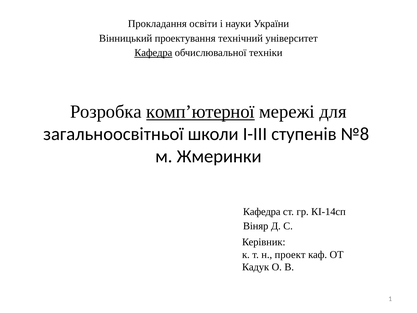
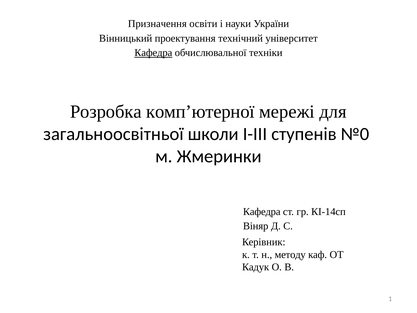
Прокладання: Прокладання -> Призначення
комп’ютерної underline: present -> none
№8: №8 -> №0
проект: проект -> методу
